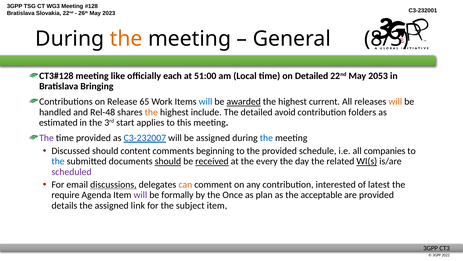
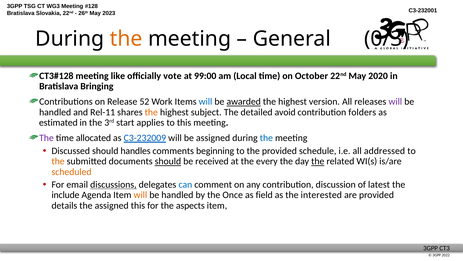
8/3: 8/3 -> 0/3
each: each -> vote
51:00: 51:00 -> 99:00
on Detailed: Detailed -> October
2053: 2053 -> 2020
65: 65 -> 52
current: current -> version
will at (395, 102) colour: orange -> purple
Rel-48: Rel-48 -> Rel-11
include: include -> subject
time provided: provided -> allocated
C3-232007: C3-232007 -> C3-232009
content: content -> handles
companies: companies -> addressed
the at (58, 161) colour: blue -> orange
received underline: present -> none
the at (318, 161) underline: none -> present
WI(s underline: present -> none
scheduled colour: purple -> orange
can colour: orange -> blue
interested: interested -> discussion
require: require -> include
will at (140, 195) colour: purple -> orange
formally at (177, 195): formally -> handled
plan: plan -> field
acceptable: acceptable -> interested
assigned link: link -> this
subject: subject -> aspects
